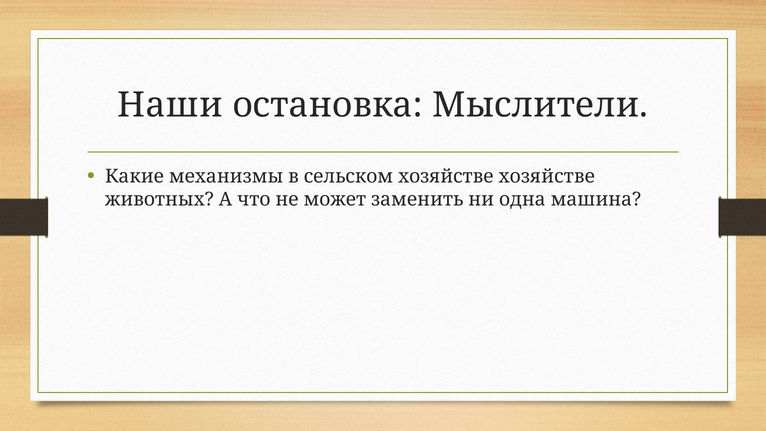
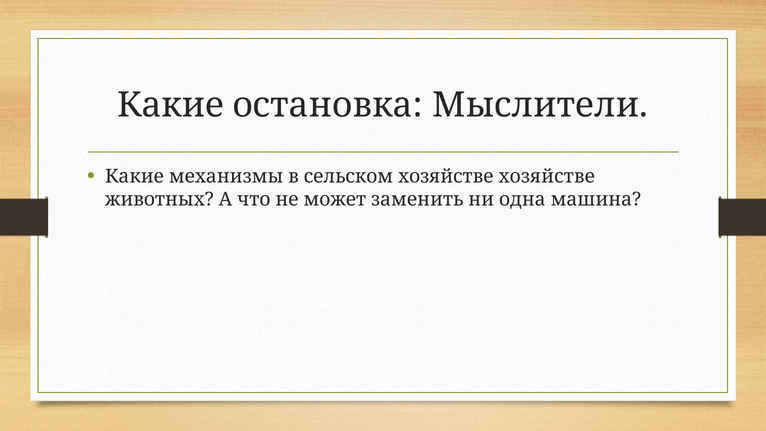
Наши at (170, 105): Наши -> Какие
